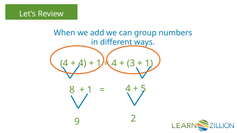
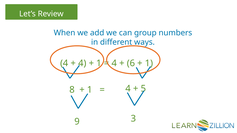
3: 3 -> 6
2: 2 -> 3
